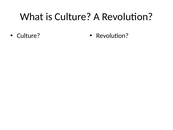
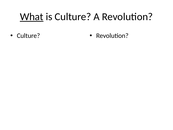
What underline: none -> present
